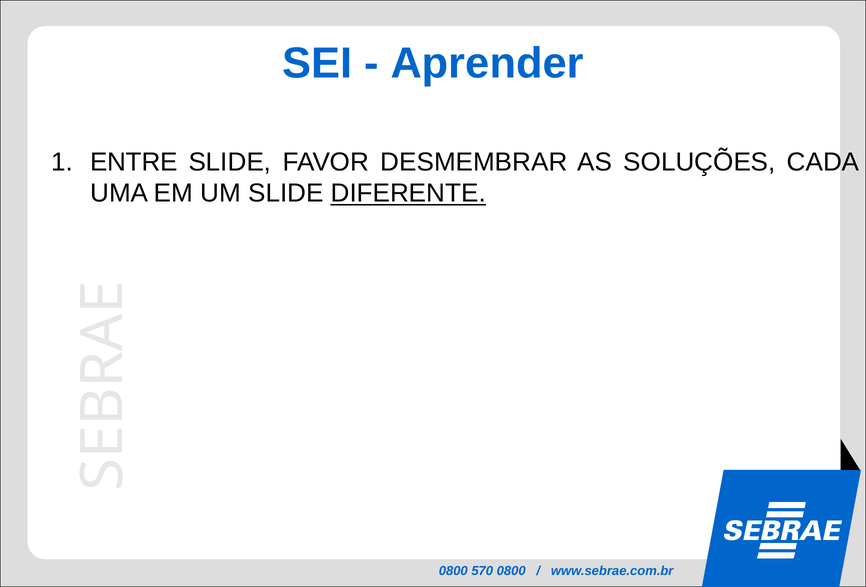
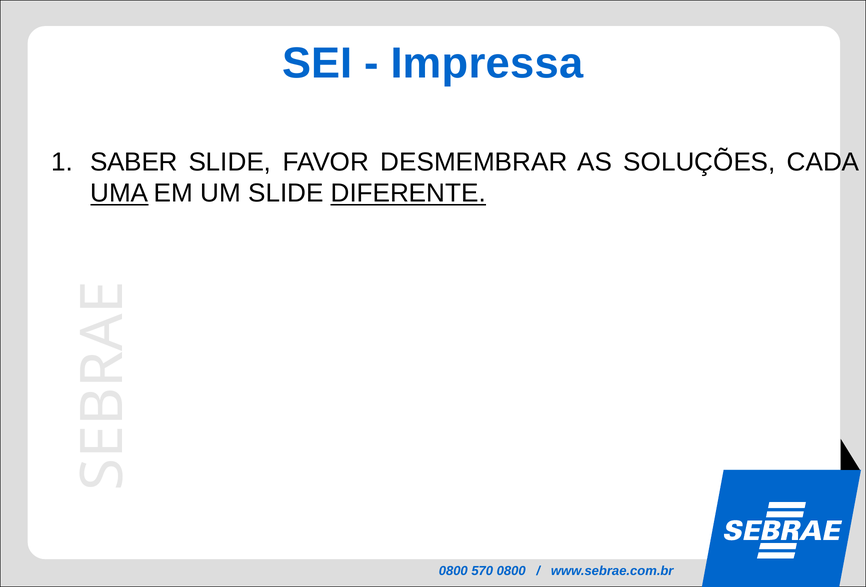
Aprender: Aprender -> Impressa
ENTRE: ENTRE -> SABER
UMA underline: none -> present
